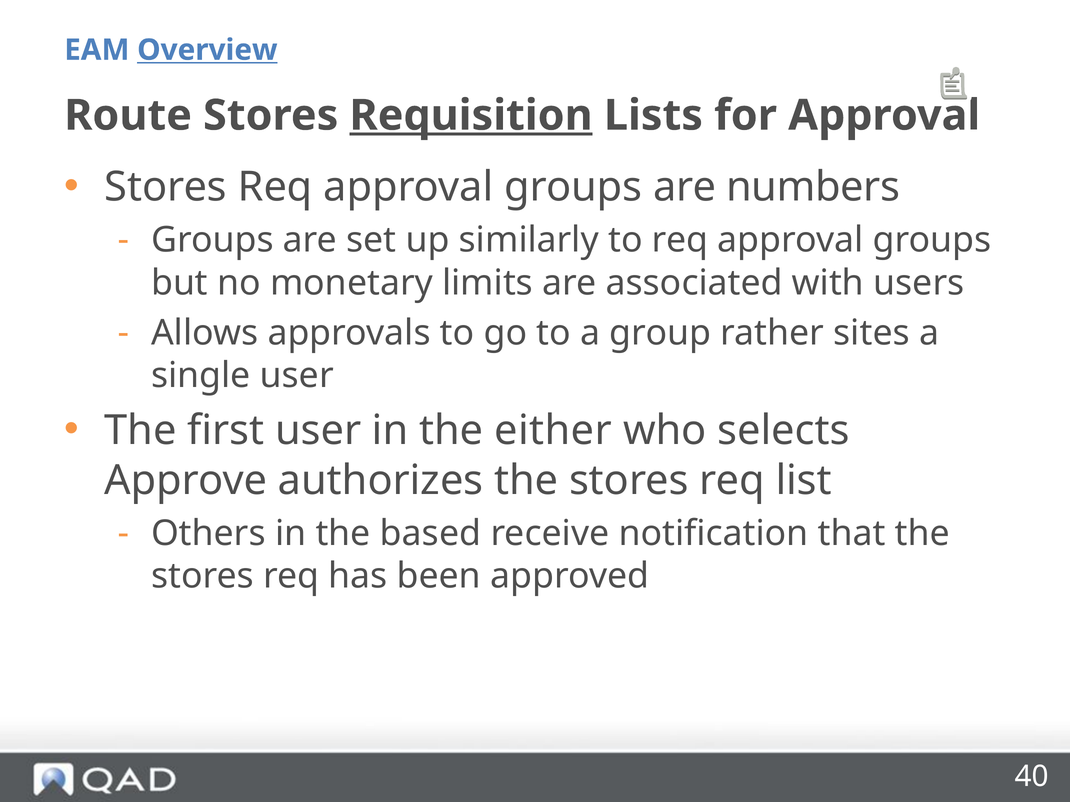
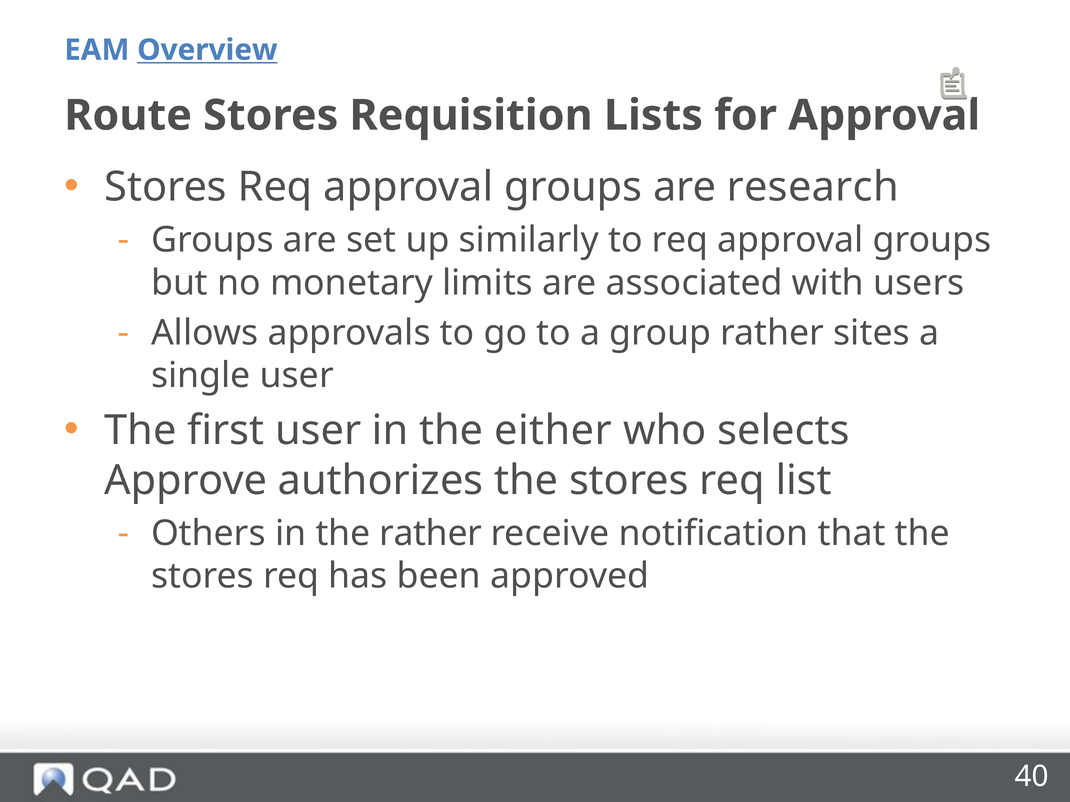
Requisition underline: present -> none
numbers: numbers -> research
the based: based -> rather
